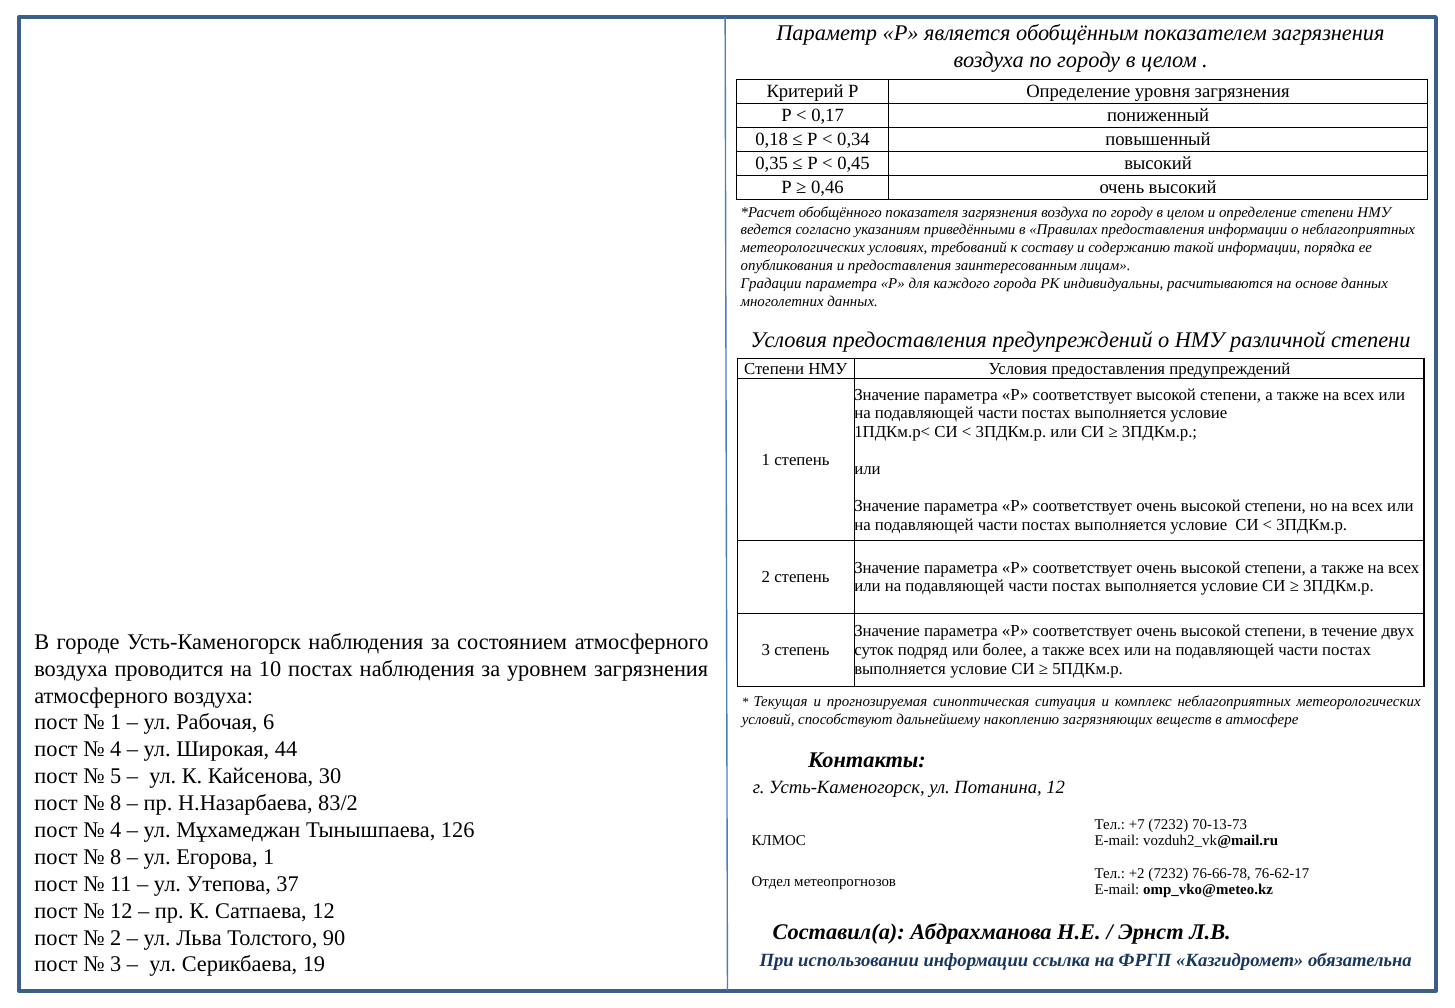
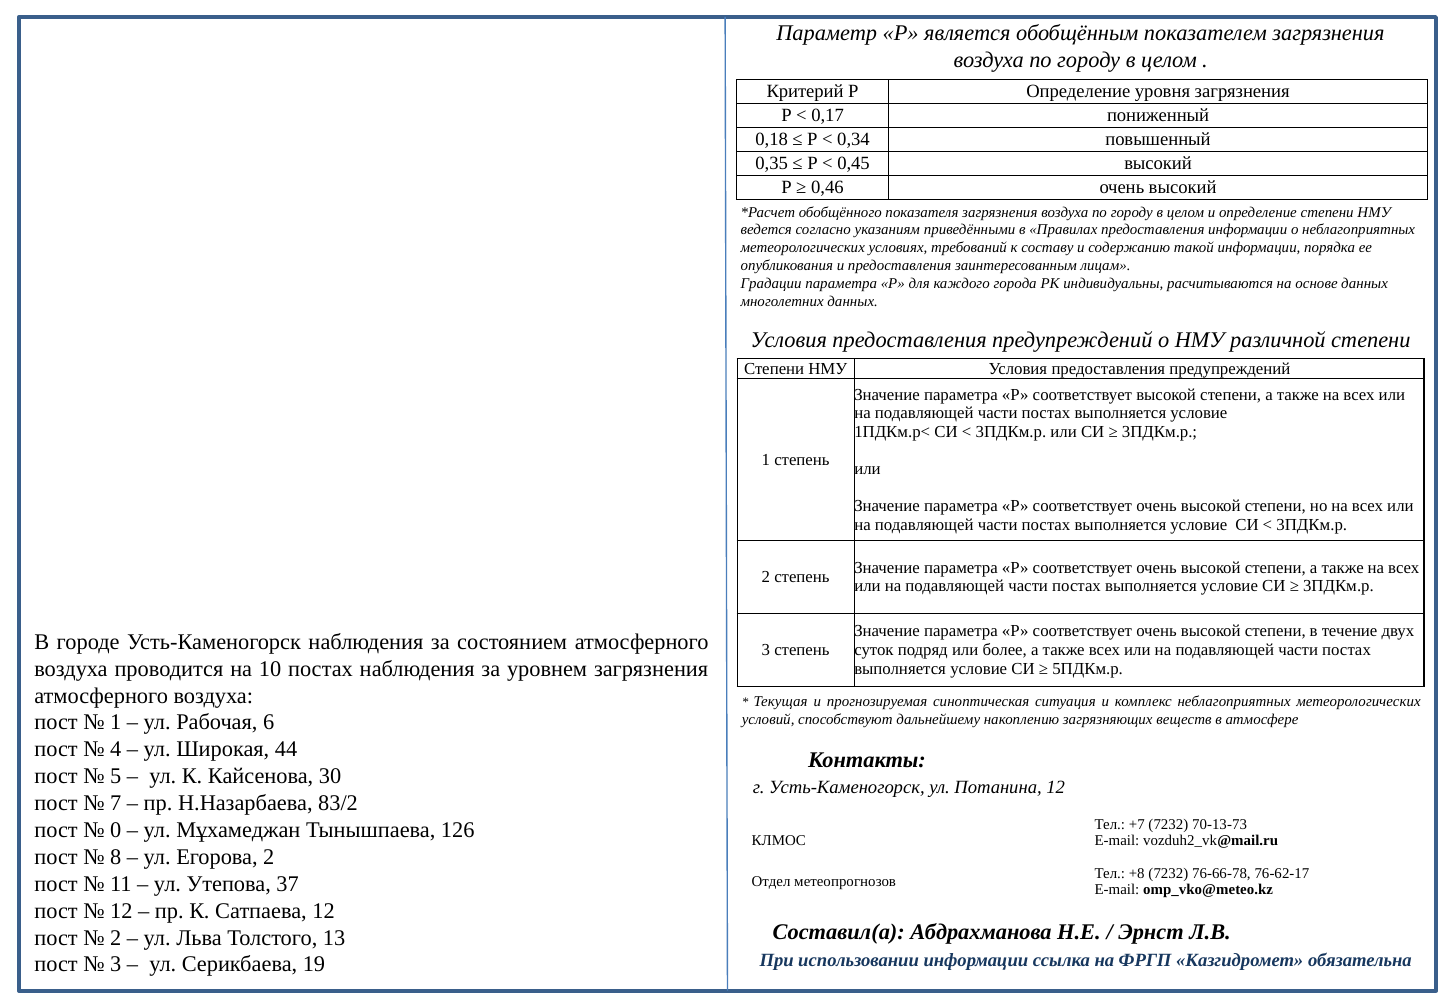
8 at (116, 803): 8 -> 7
4 at (116, 830): 4 -> 0
Егорова 1: 1 -> 2
+2: +2 -> +8
90: 90 -> 13
